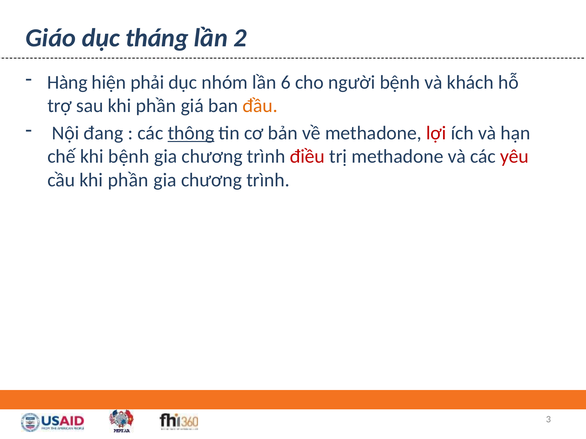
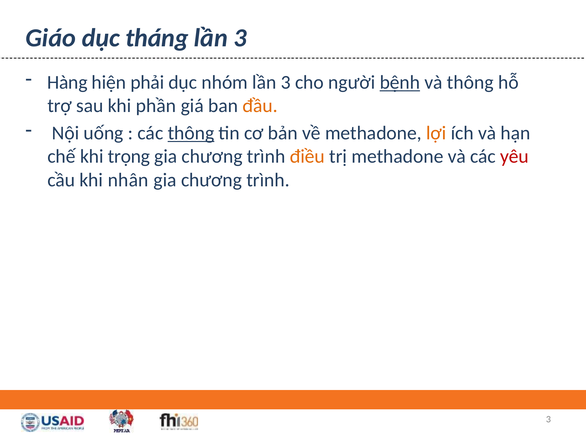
2 at (240, 38): 2 -> 3
nhóm lần 6: 6 -> 3
bệnh at (400, 82) underline: none -> present
và khách: khách -> thông
đang: đang -> uống
lợi colour: red -> orange
khi bệnh: bệnh -> trọng
điều colour: red -> orange
cầu khi phần: phần -> nhân
